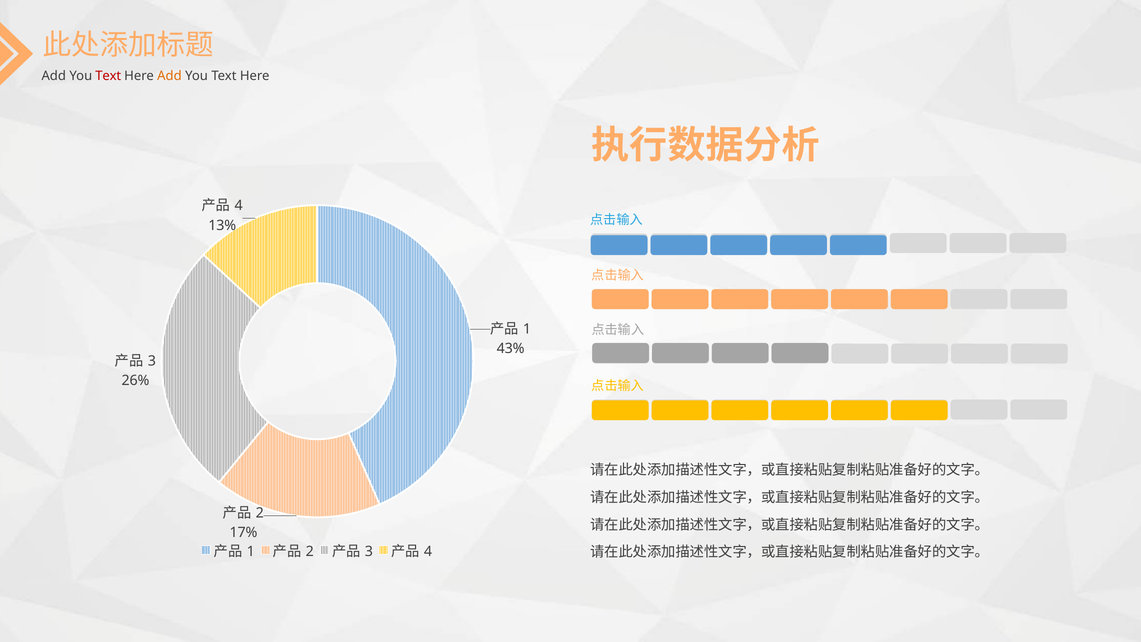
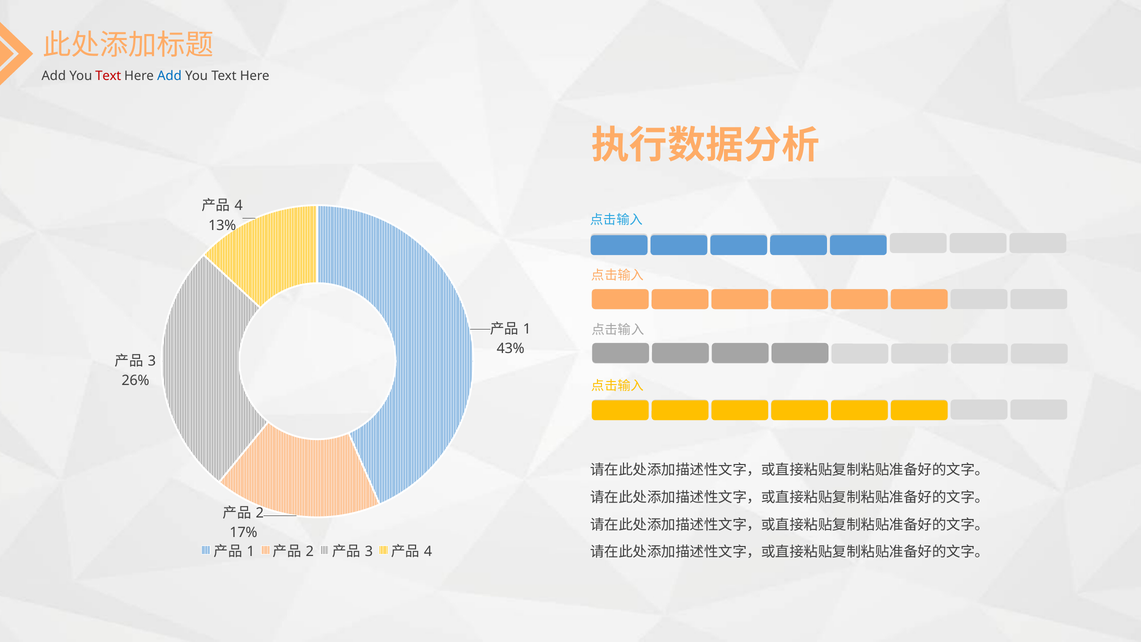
Add at (169, 76) colour: orange -> blue
